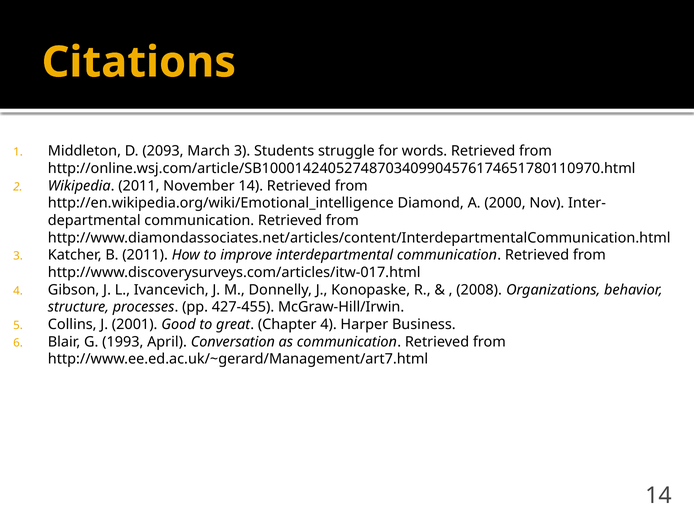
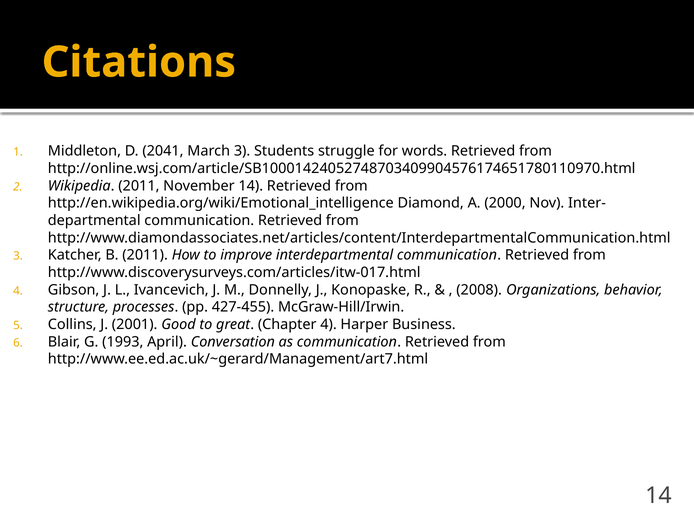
2093: 2093 -> 2041
